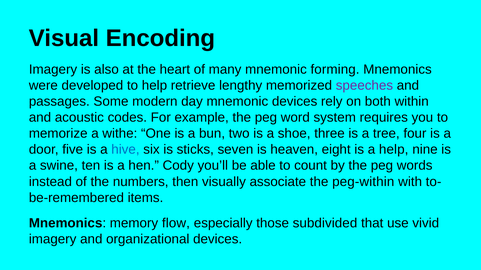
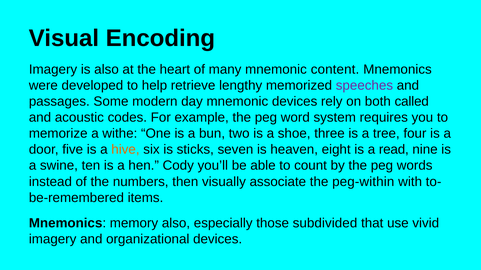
forming: forming -> content
within: within -> called
hive colour: blue -> orange
a help: help -> read
memory flow: flow -> also
